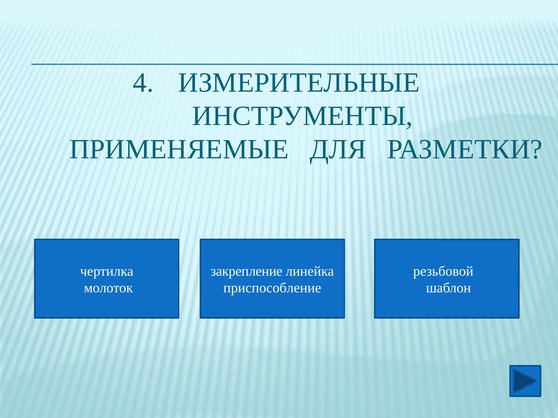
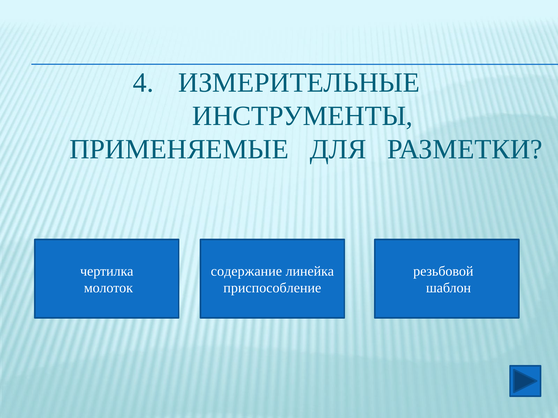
закрепление: закрепление -> содержание
